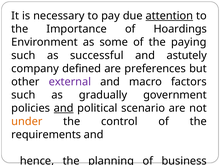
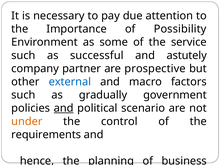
attention underline: present -> none
Hoardings: Hoardings -> Possibility
paying: paying -> service
defined: defined -> partner
preferences: preferences -> prospective
external colour: purple -> blue
